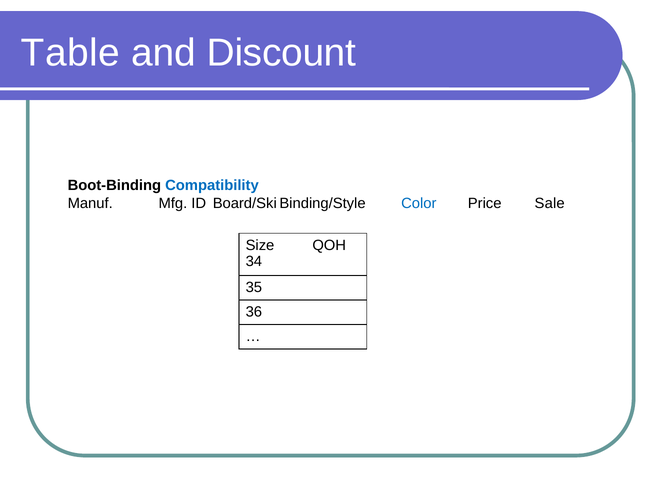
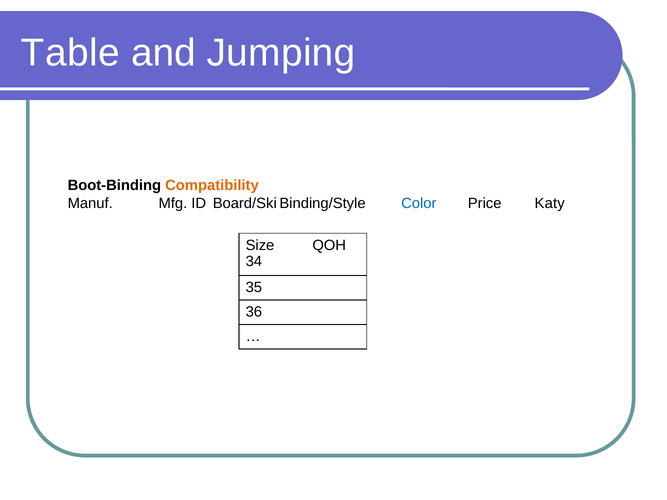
Discount: Discount -> Jumping
Compatibility colour: blue -> orange
Sale: Sale -> Katy
